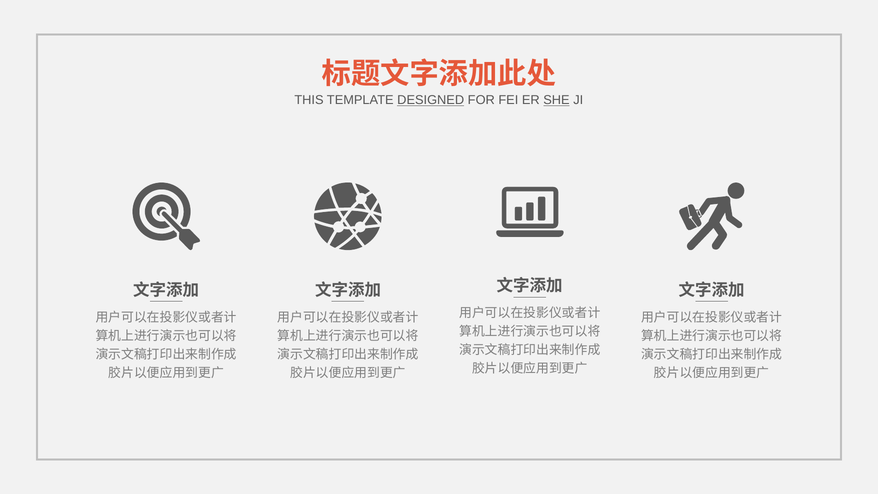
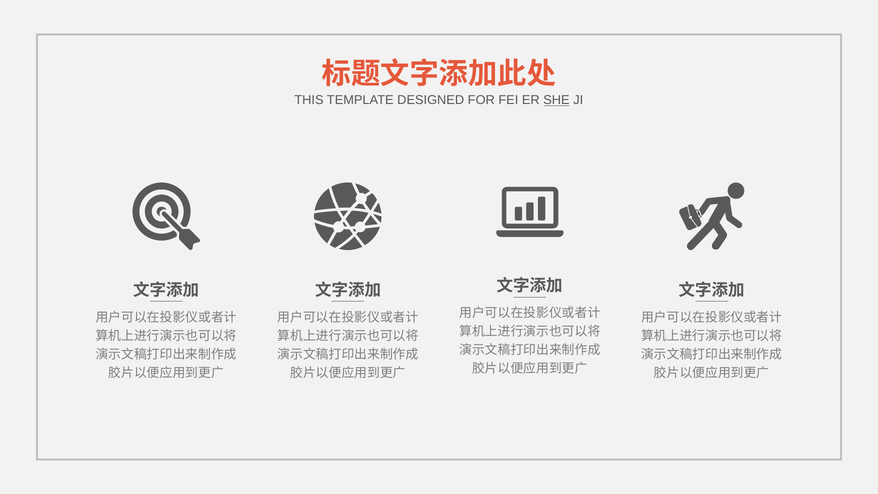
DESIGNED underline: present -> none
